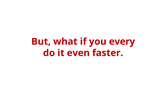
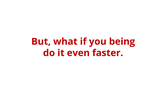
every: every -> being
